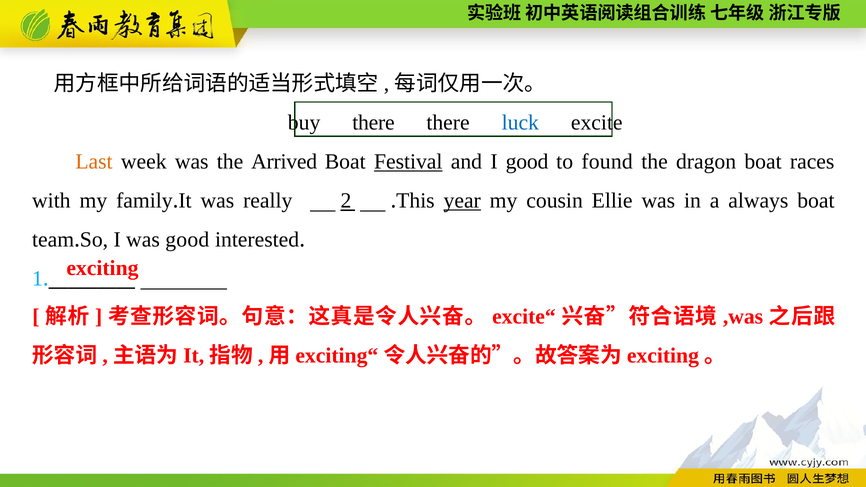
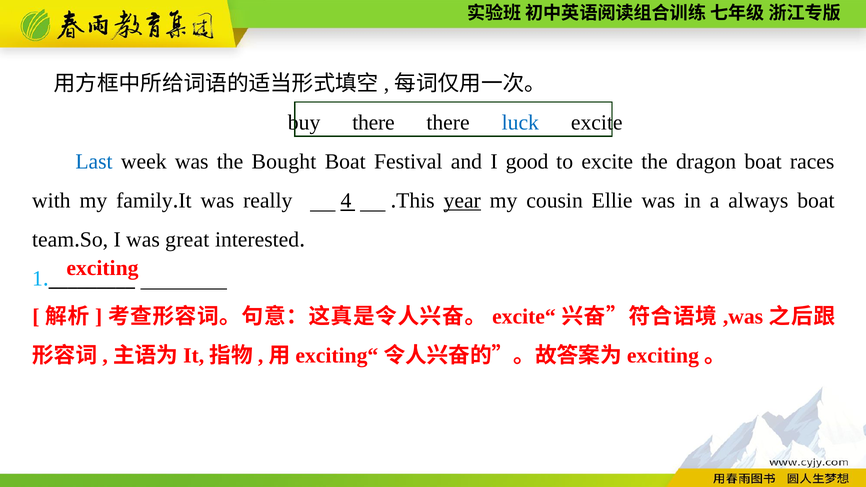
Last colour: orange -> blue
Arrived: Arrived -> Bought
Festival underline: present -> none
to found: found -> excite
2: 2 -> 4
was good: good -> great
